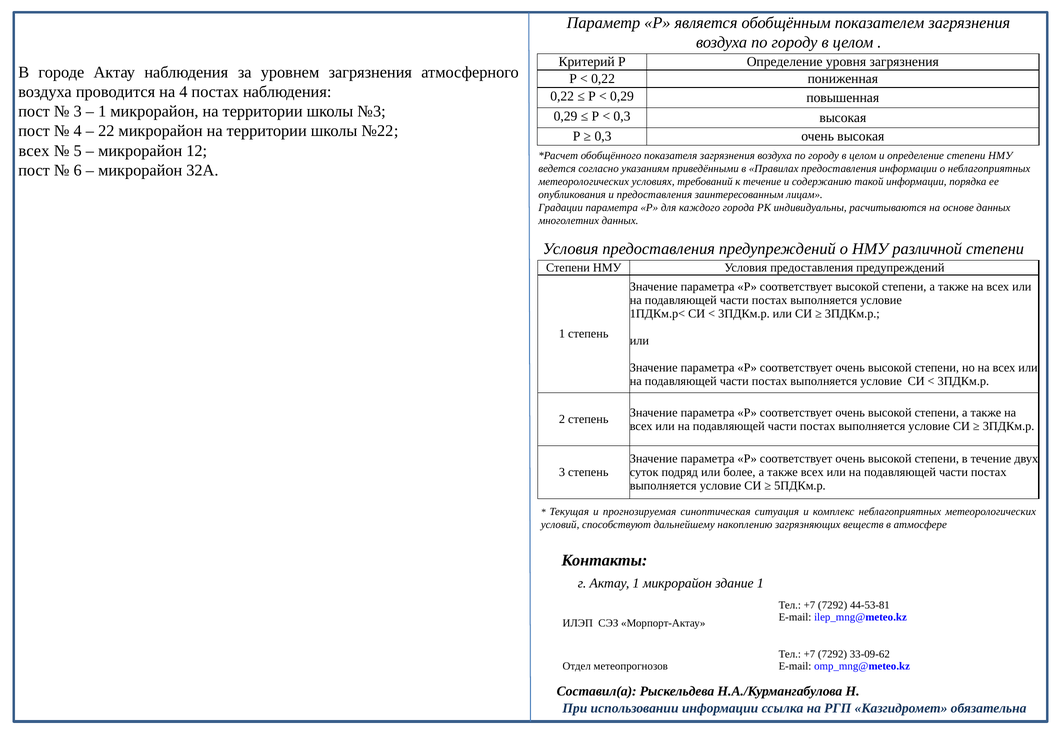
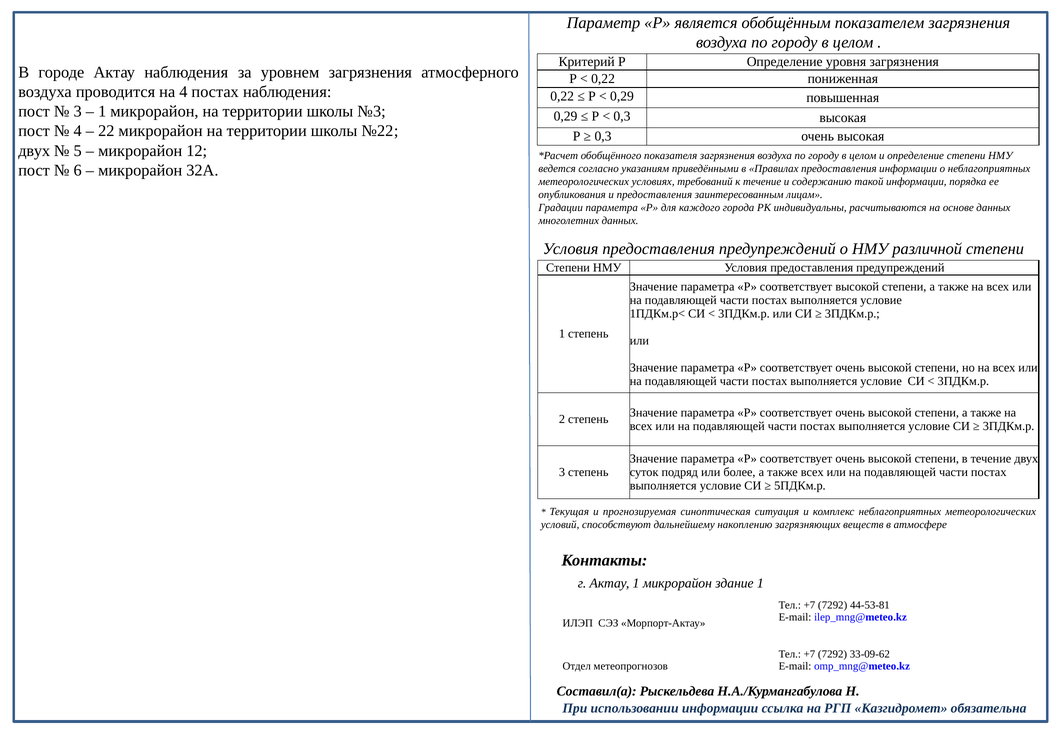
всех at (34, 151): всех -> двух
